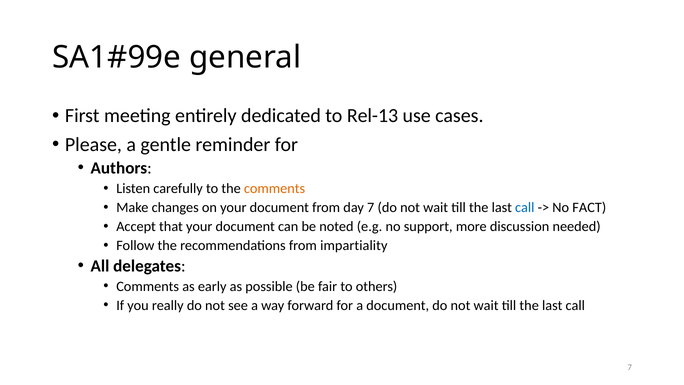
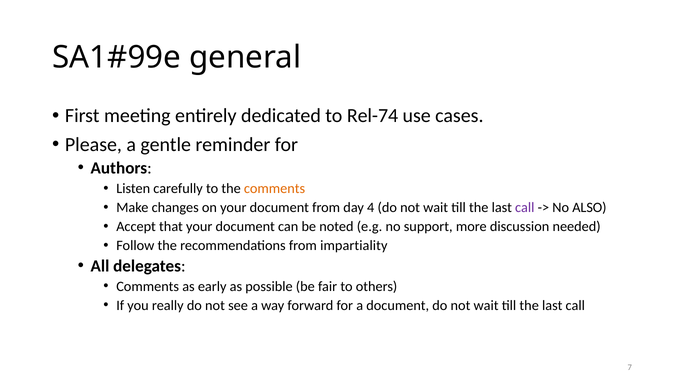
Rel-13: Rel-13 -> Rel-74
day 7: 7 -> 4
call at (525, 207) colour: blue -> purple
FACT: FACT -> ALSO
